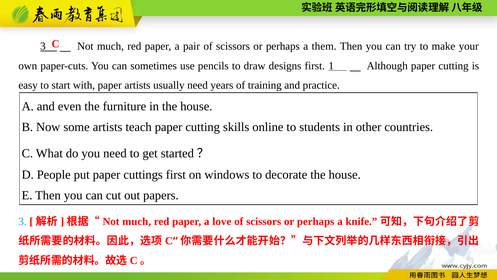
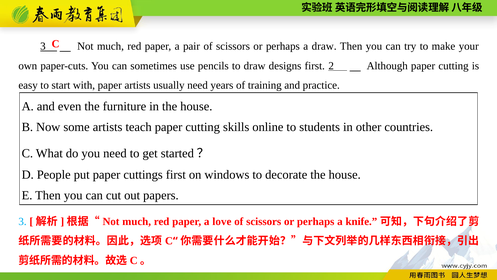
a them: them -> draw
1: 1 -> 2
